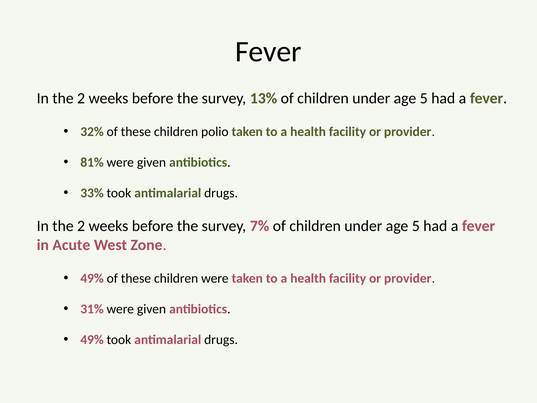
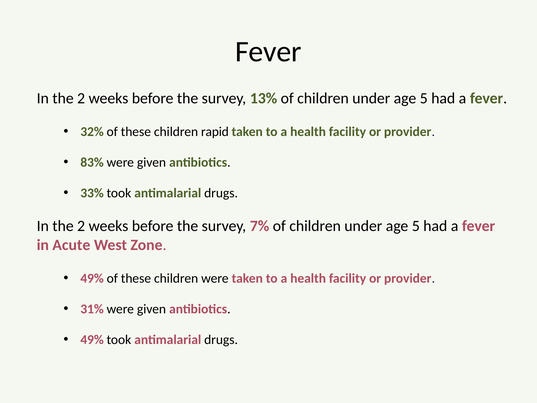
polio: polio -> rapid
81%: 81% -> 83%
